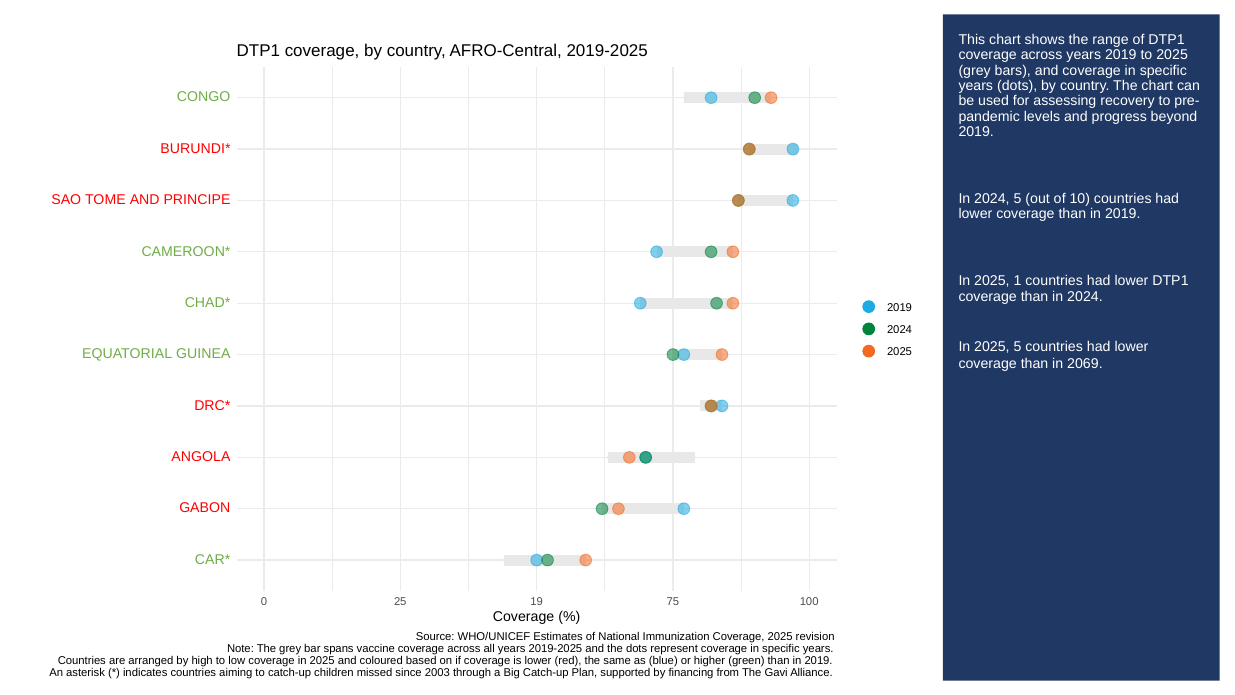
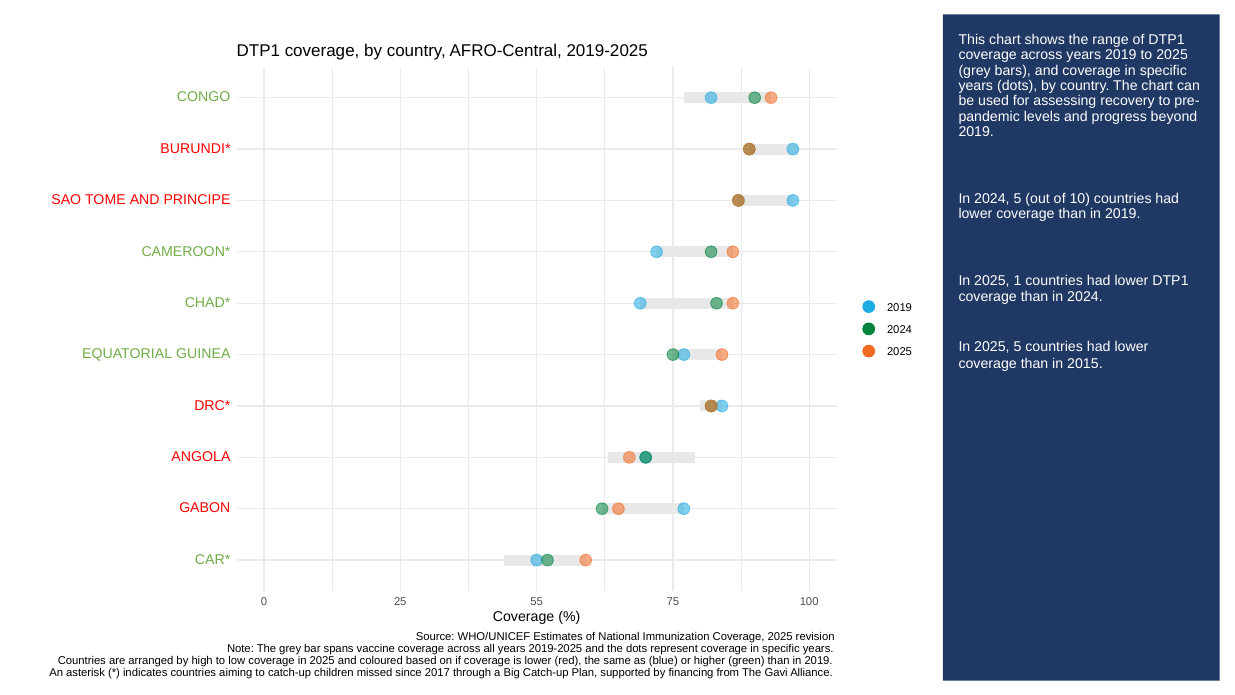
2069: 2069 -> 2015
19: 19 -> 55
2003: 2003 -> 2017
